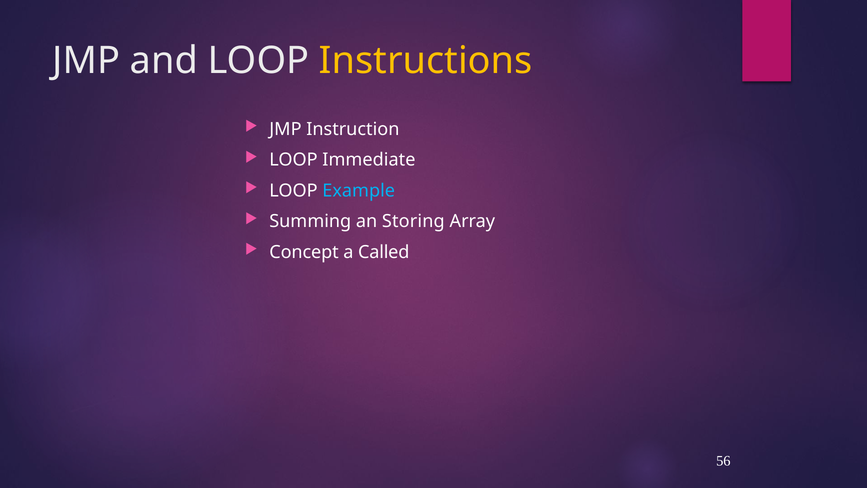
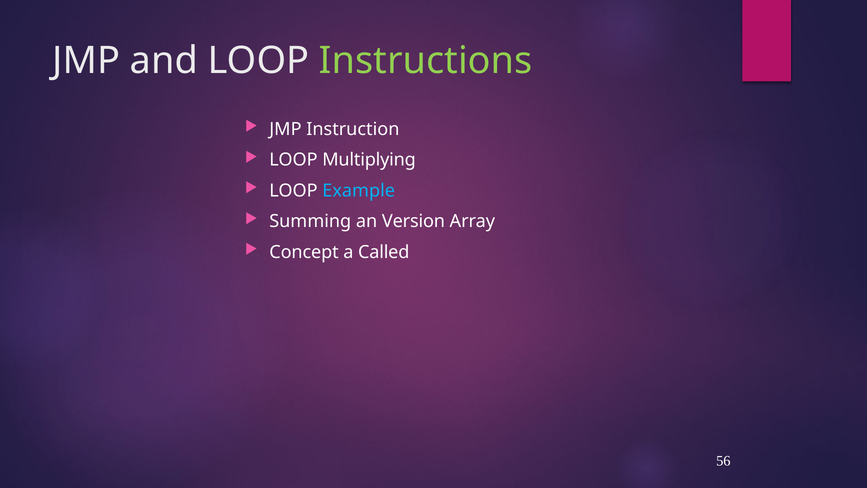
Instructions colour: yellow -> light green
Immediate: Immediate -> Multiplying
Storing: Storing -> Version
